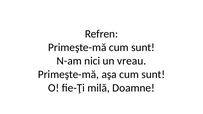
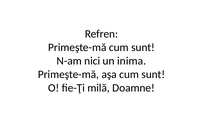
vreau: vreau -> inima
